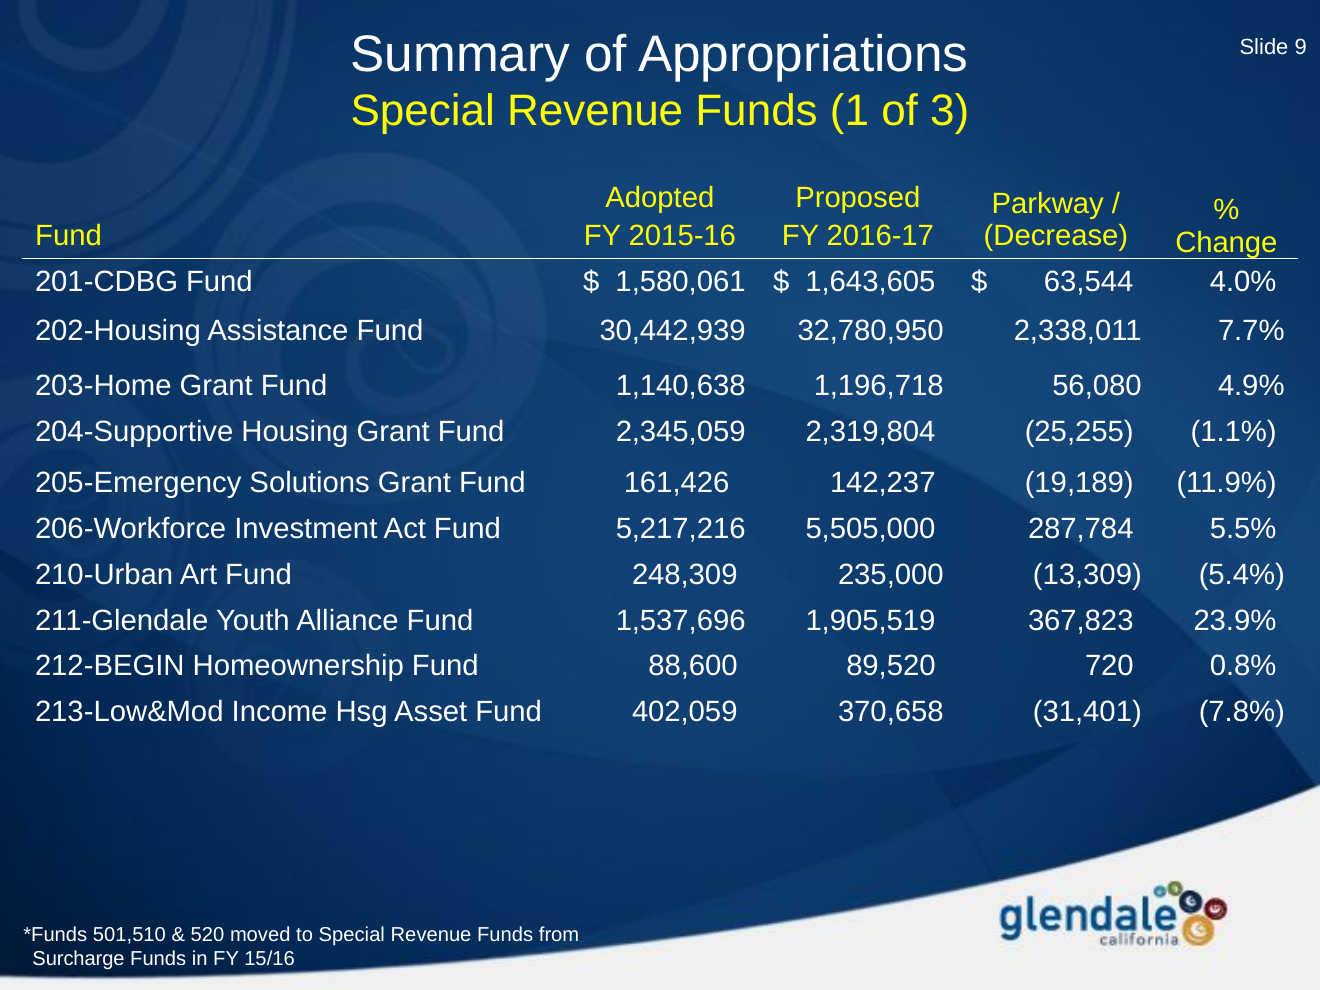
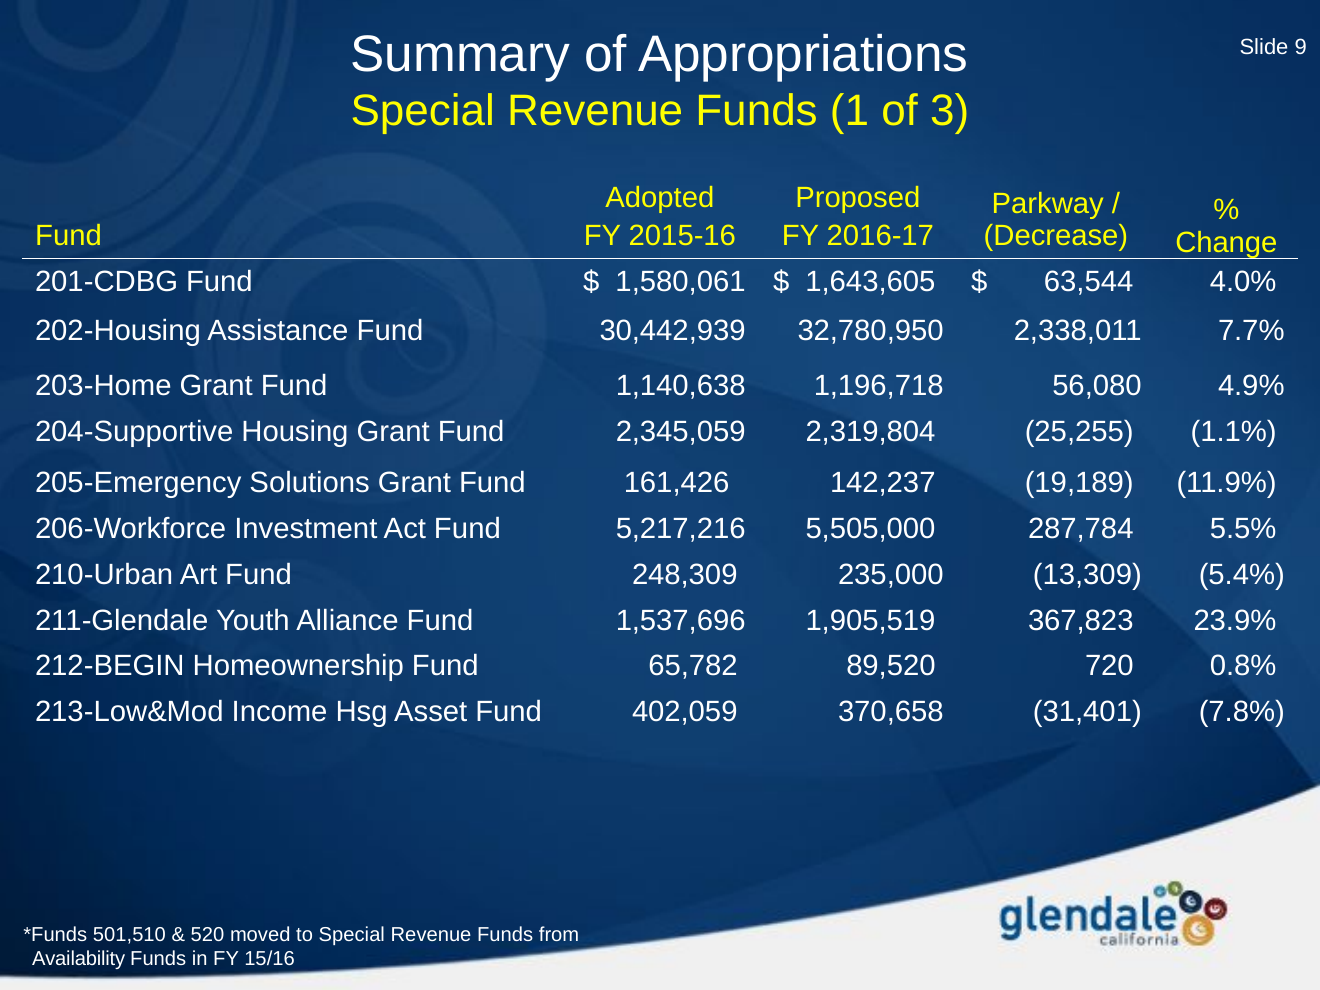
88,600: 88,600 -> 65,782
Surcharge: Surcharge -> Availability
